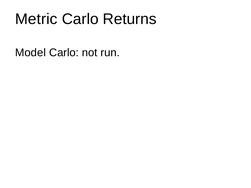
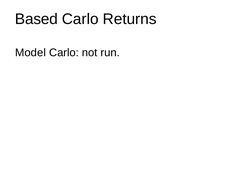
Metric: Metric -> Based
